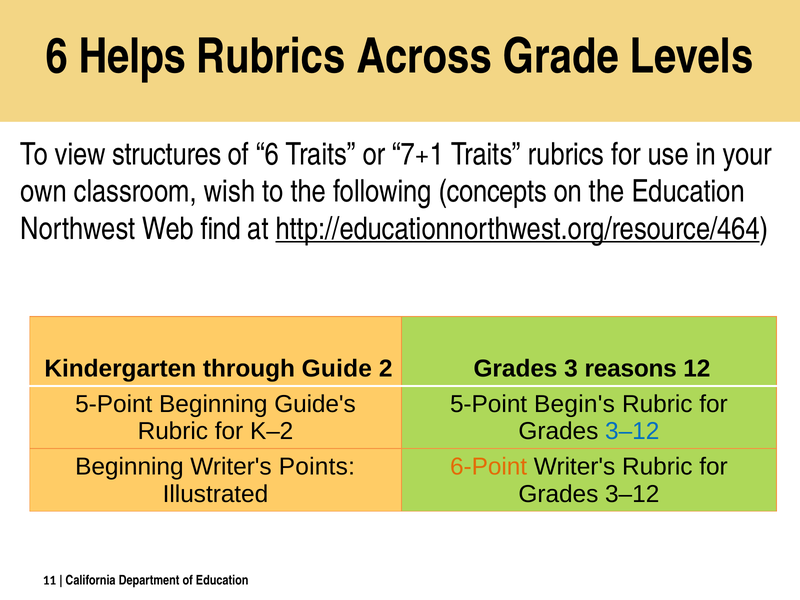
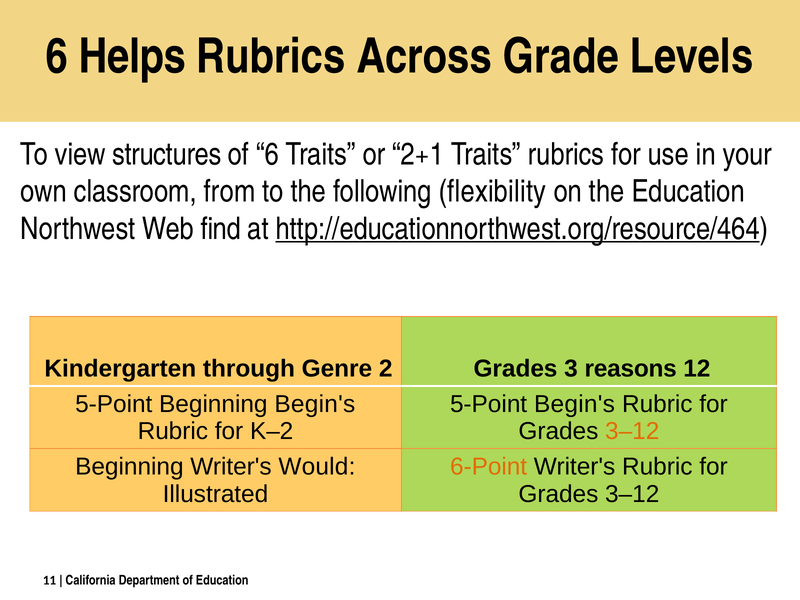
7+1: 7+1 -> 2+1
wish: wish -> from
concepts: concepts -> flexibility
Guide: Guide -> Genre
Beginning Guide's: Guide's -> Begin's
3–12 at (632, 431) colour: blue -> orange
Points: Points -> Would
